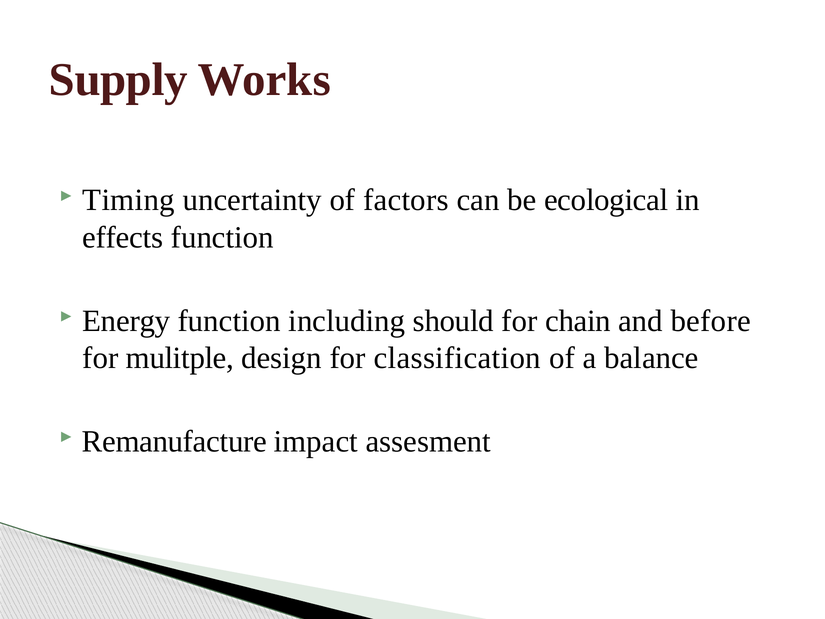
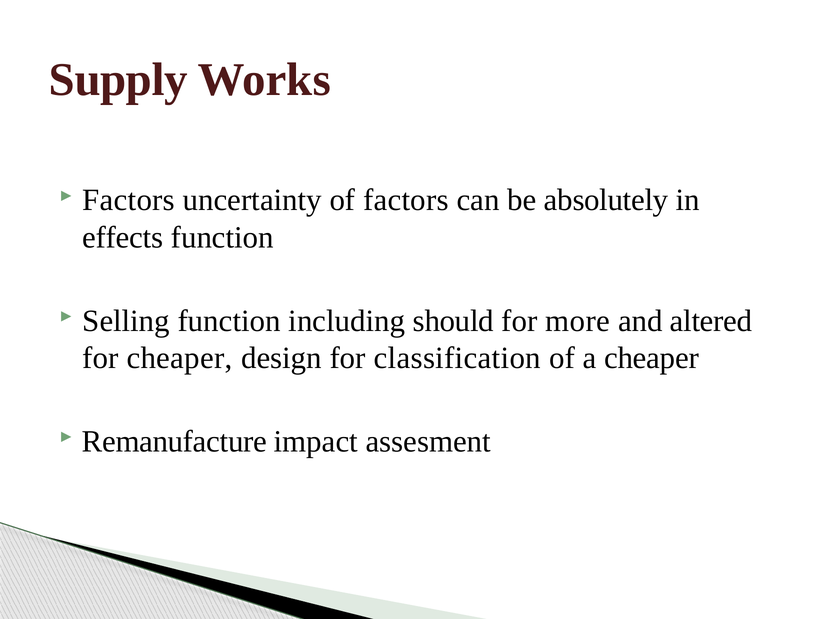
Timing at (129, 200): Timing -> Factors
ecological: ecological -> absolutely
Energy: Energy -> Selling
chain: chain -> more
before: before -> altered
for mulitple: mulitple -> cheaper
a balance: balance -> cheaper
